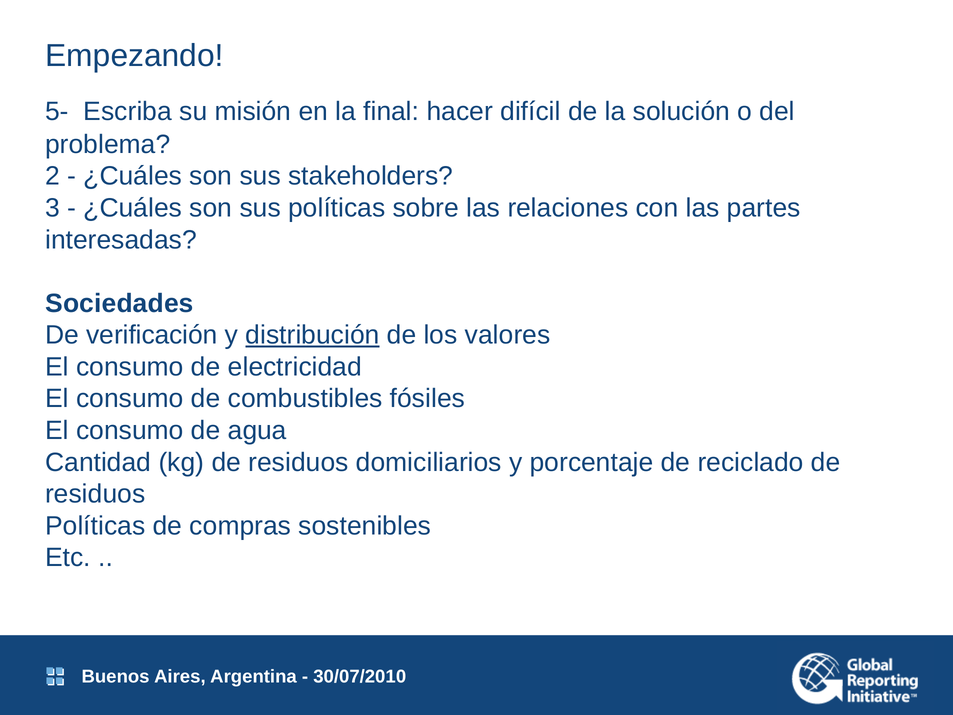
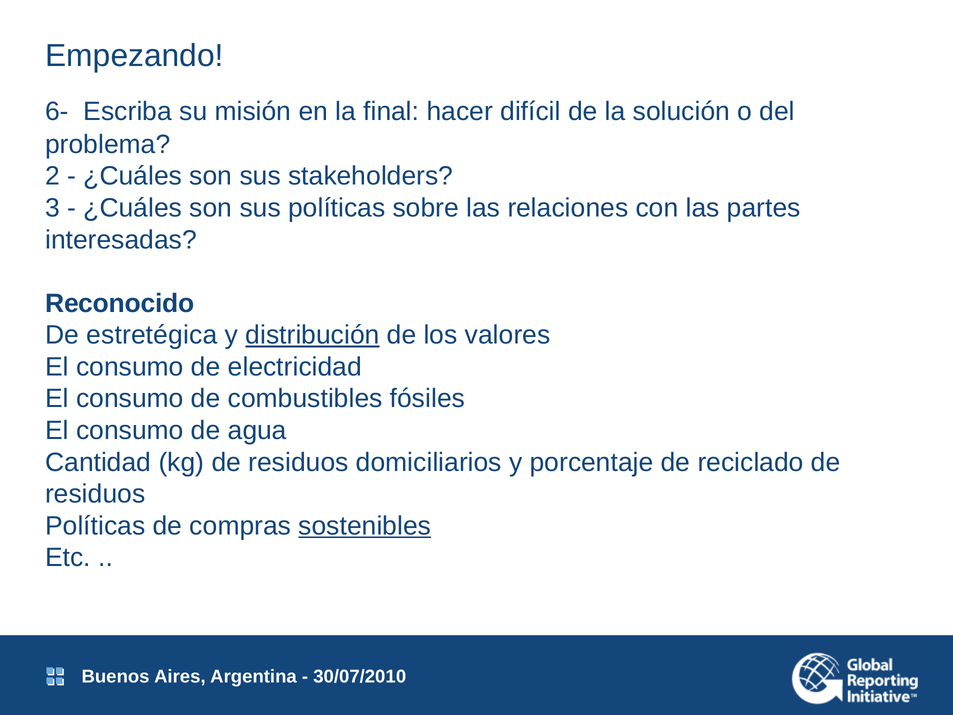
5-: 5- -> 6-
Sociedades: Sociedades -> Reconocido
verificación: verificación -> estretégica
sostenibles underline: none -> present
